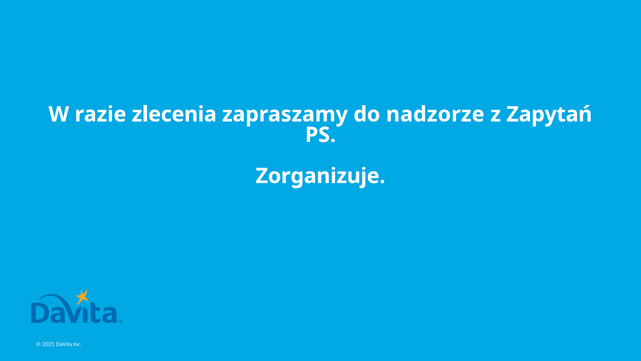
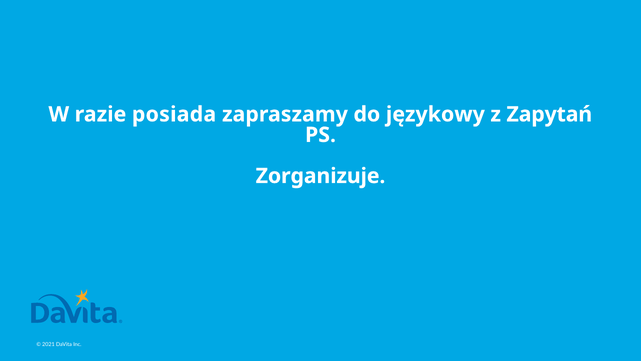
zlecenia: zlecenia -> posiada
nadzorze: nadzorze -> językowy
